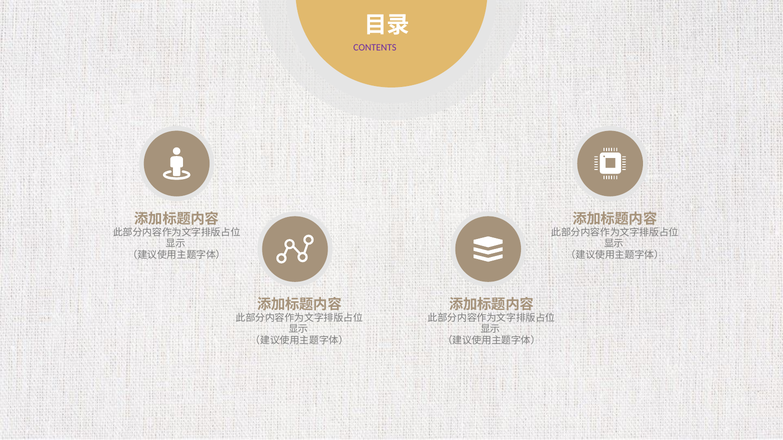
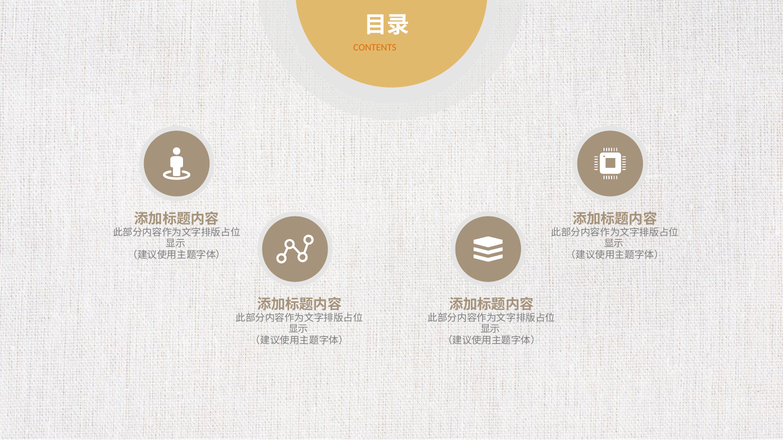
CONTENTS colour: purple -> orange
